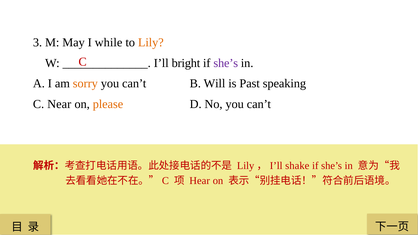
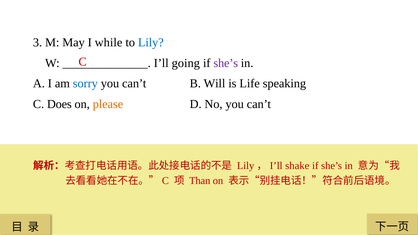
Lily colour: orange -> blue
bright: bright -> going
sorry colour: orange -> blue
Past: Past -> Life
Near: Near -> Does
Hear: Hear -> Than
